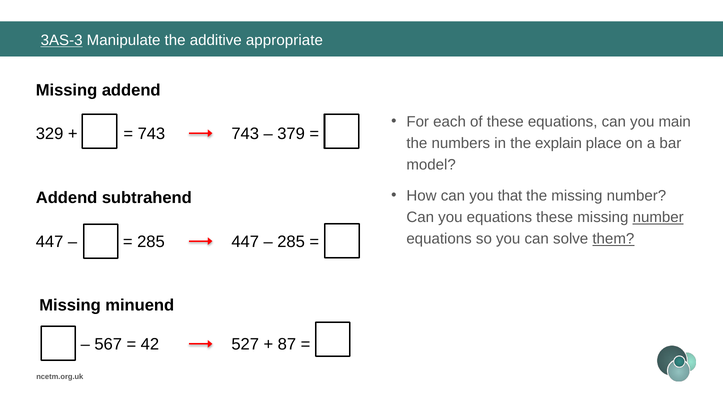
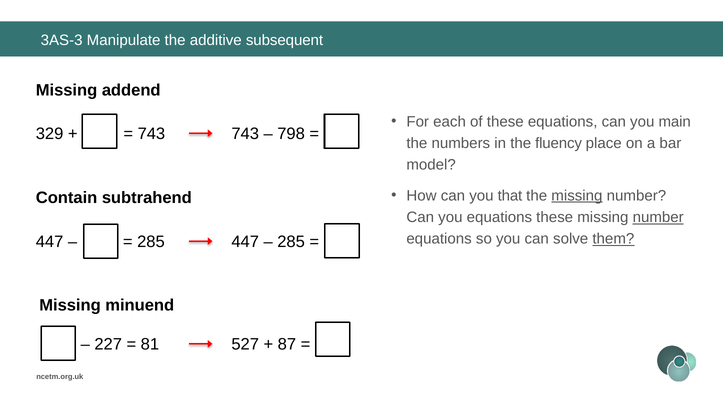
3AS-3 underline: present -> none
appropriate: appropriate -> subsequent
379: 379 -> 798
explain: explain -> fluency
missing at (577, 196) underline: none -> present
Addend at (67, 198): Addend -> Contain
567: 567 -> 227
42: 42 -> 81
